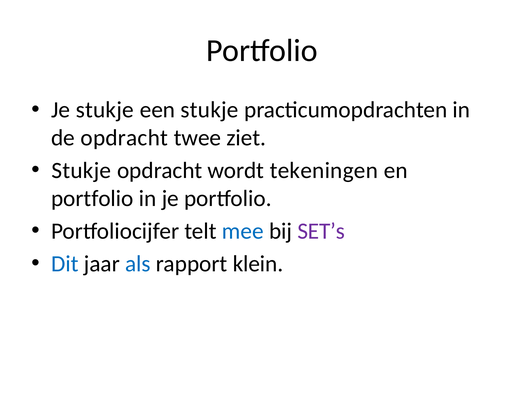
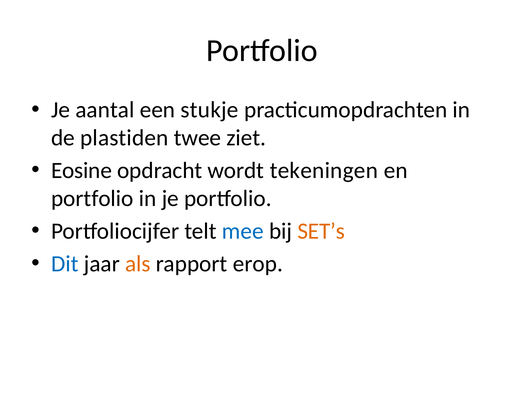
Je stukje: stukje -> aantal
de opdracht: opdracht -> plastiden
Stukje at (81, 170): Stukje -> Eosine
SET’s colour: purple -> orange
als colour: blue -> orange
klein: klein -> erop
